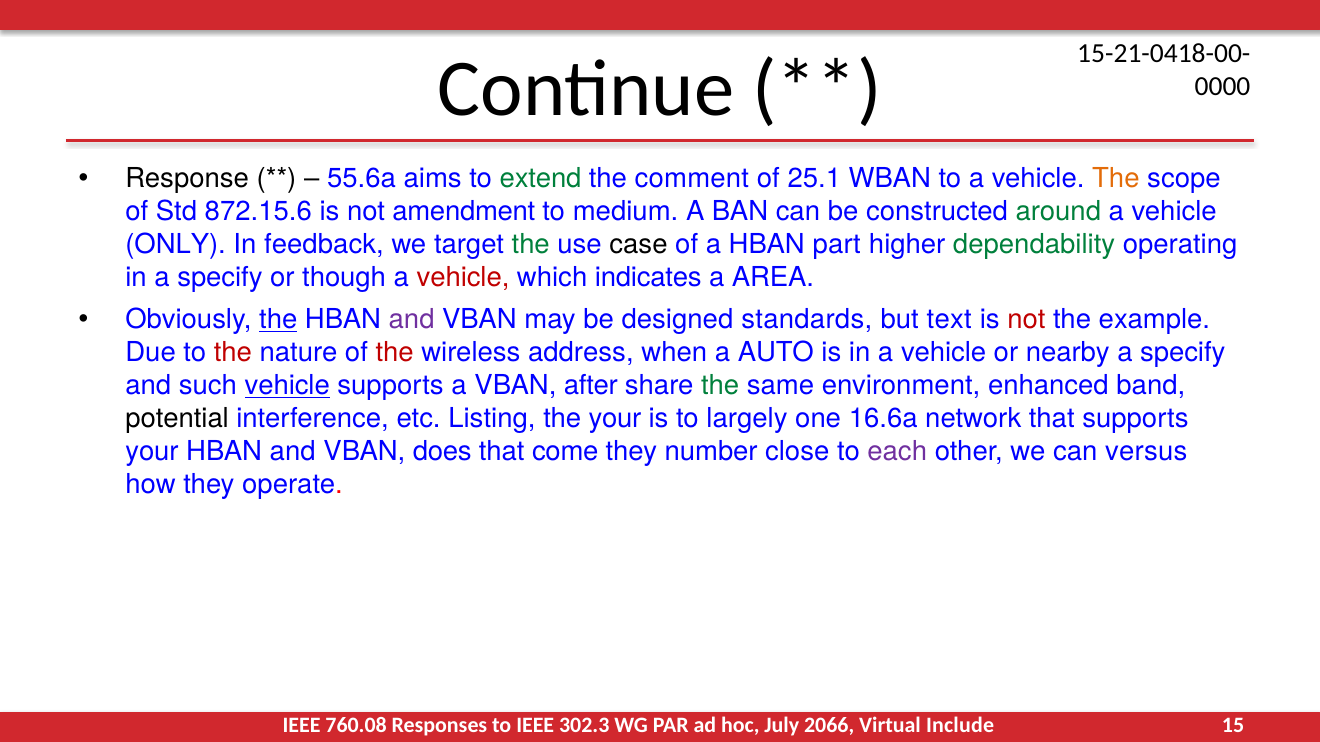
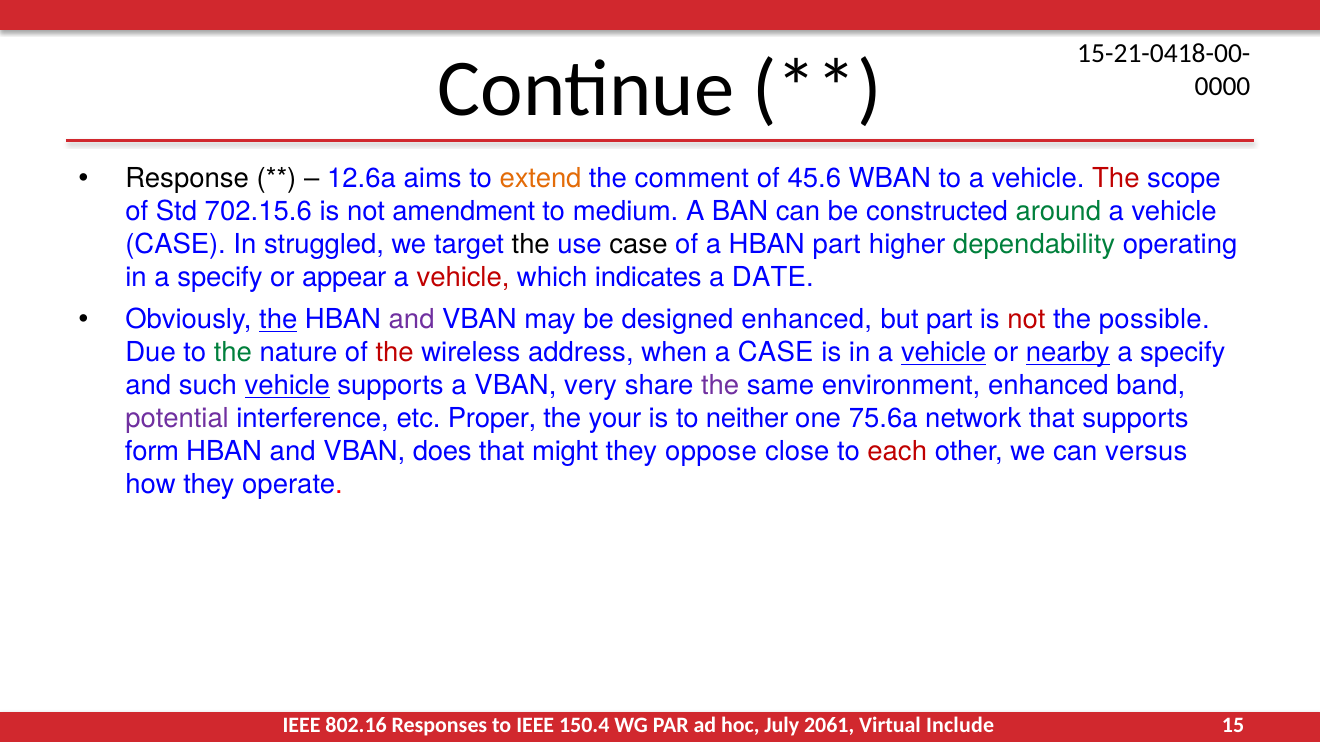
55.6a: 55.6a -> 12.6a
extend colour: green -> orange
25.1: 25.1 -> 45.6
The at (1116, 179) colour: orange -> red
872.15.6: 872.15.6 -> 702.15.6
ONLY at (176, 245): ONLY -> CASE
feedback: feedback -> struggled
the at (531, 245) colour: green -> black
though: though -> appear
AREA: AREA -> DATE
designed standards: standards -> enhanced
but text: text -> part
example: example -> possible
the at (233, 353) colour: red -> green
a AUTO: AUTO -> CASE
vehicle at (944, 353) underline: none -> present
nearby underline: none -> present
after: after -> very
the at (720, 386) colour: green -> purple
potential colour: black -> purple
Listing: Listing -> Proper
largely: largely -> neither
16.6a: 16.6a -> 75.6a
your at (152, 452): your -> form
come: come -> might
number: number -> oppose
each colour: purple -> red
760.08: 760.08 -> 802.16
302.3: 302.3 -> 150.4
2066: 2066 -> 2061
